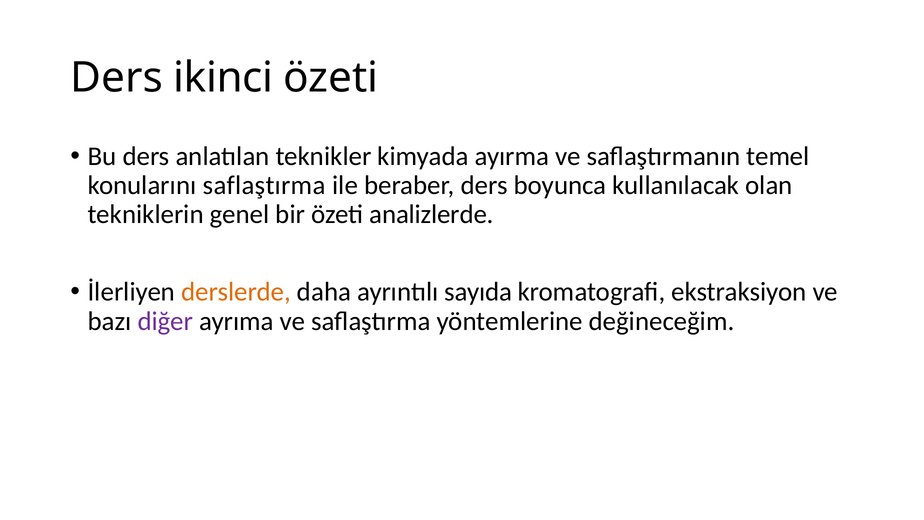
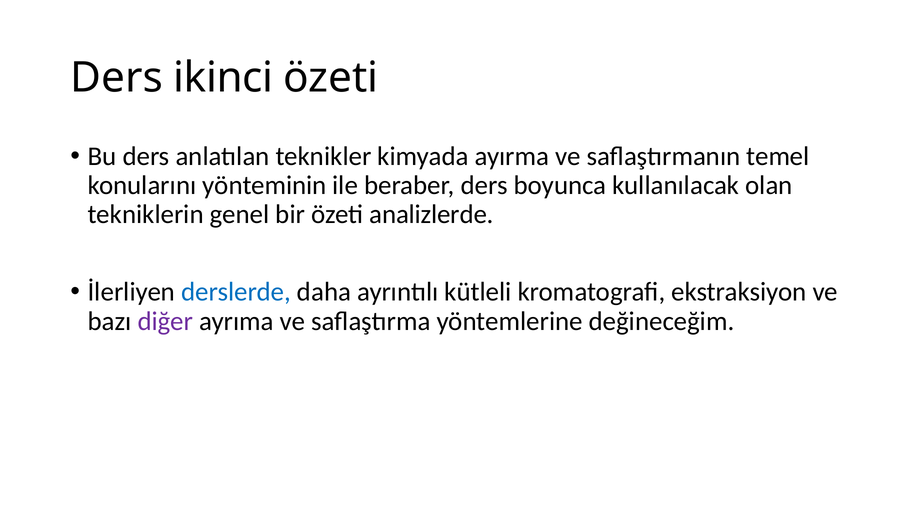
konularını saflaştırma: saflaştırma -> yönteminin
derslerde colour: orange -> blue
sayıda: sayıda -> kütleli
